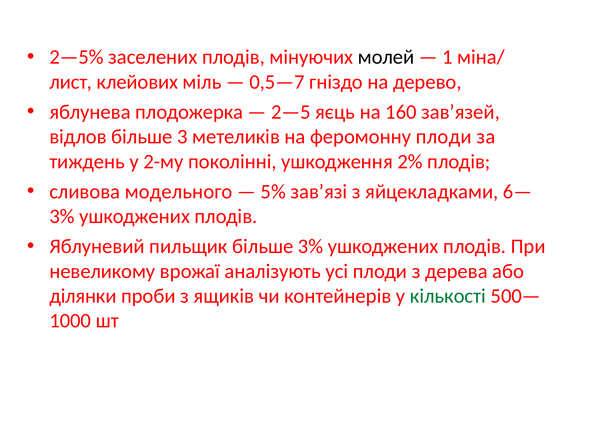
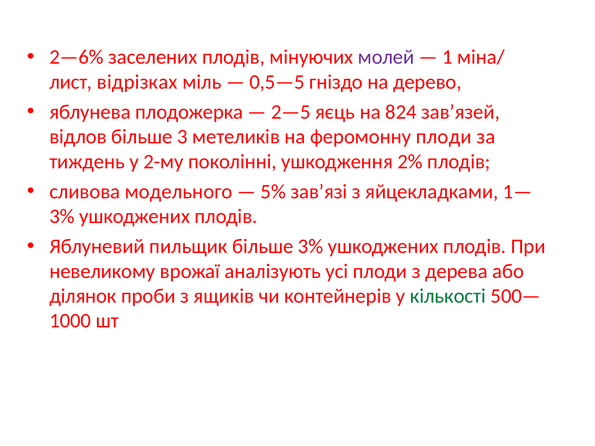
2—5%: 2—5% -> 2—6%
молей colour: black -> purple
клейових: клейових -> відрізках
0,5—7: 0,5—7 -> 0,5—5
160: 160 -> 824
6—: 6— -> 1—
ділянки: ділянки -> ділянок
